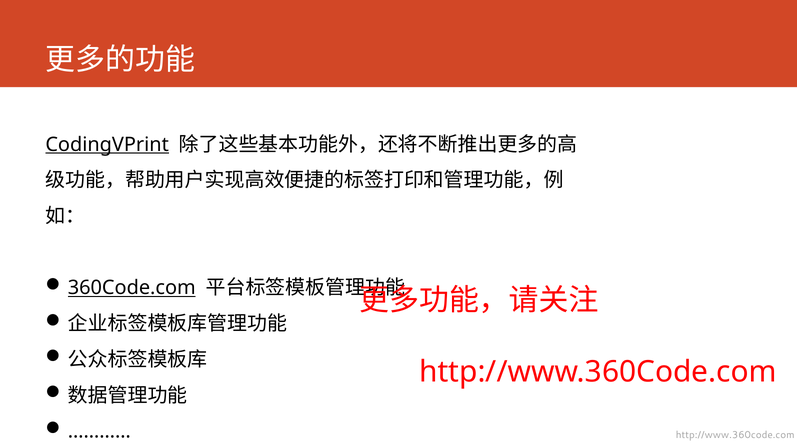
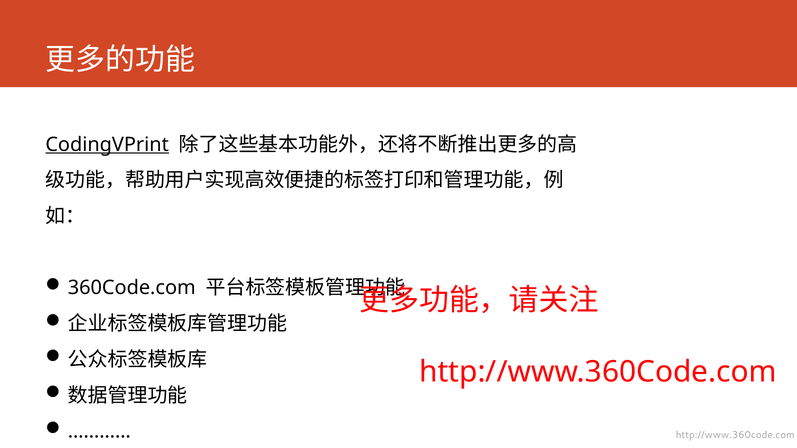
360Code.com underline: present -> none
